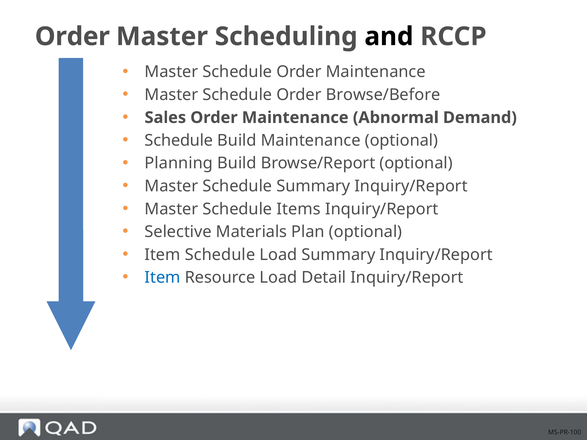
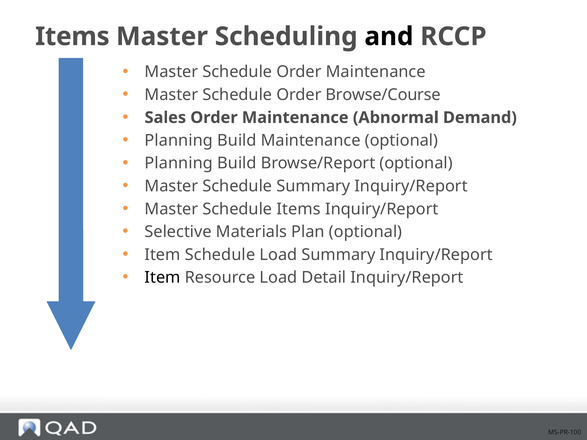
Order at (72, 37): Order -> Items
Browse/Before: Browse/Before -> Browse/Course
Schedule at (179, 141): Schedule -> Planning
Item at (163, 278) colour: blue -> black
